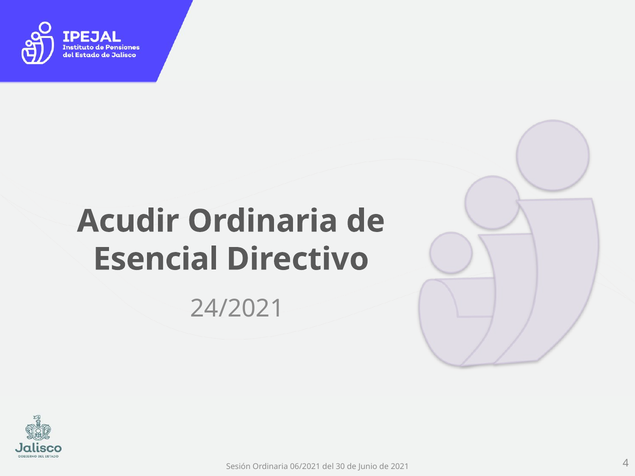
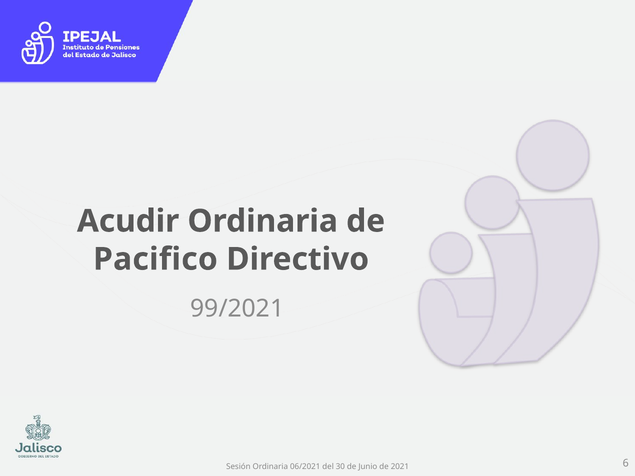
Esencial: Esencial -> Pacifico
24/2021: 24/2021 -> 99/2021
4: 4 -> 6
